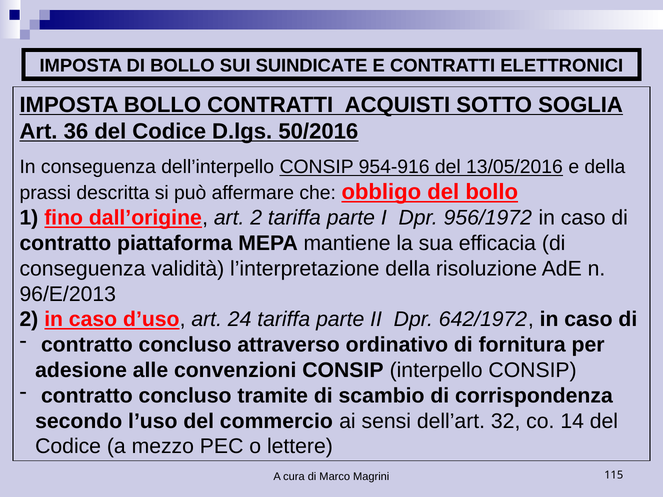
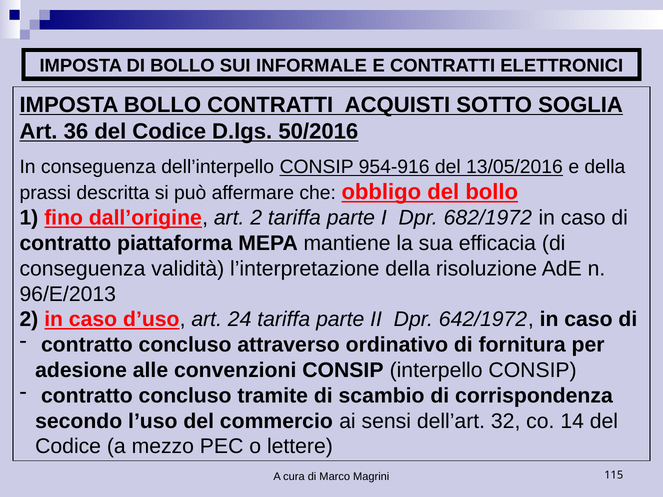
SUINDICATE: SUINDICATE -> INFORMALE
956/1972: 956/1972 -> 682/1972
